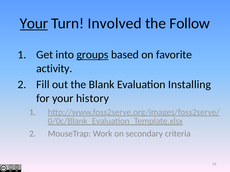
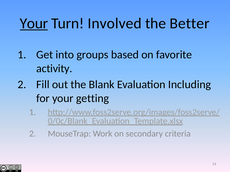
Follow: Follow -> Better
groups underline: present -> none
Installing: Installing -> Including
history: history -> getting
